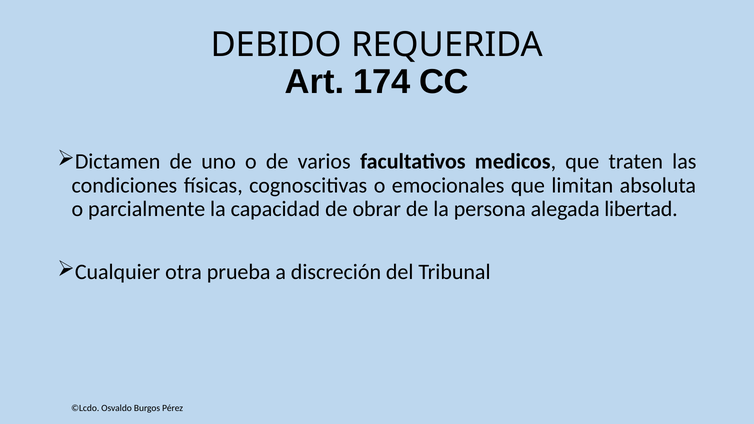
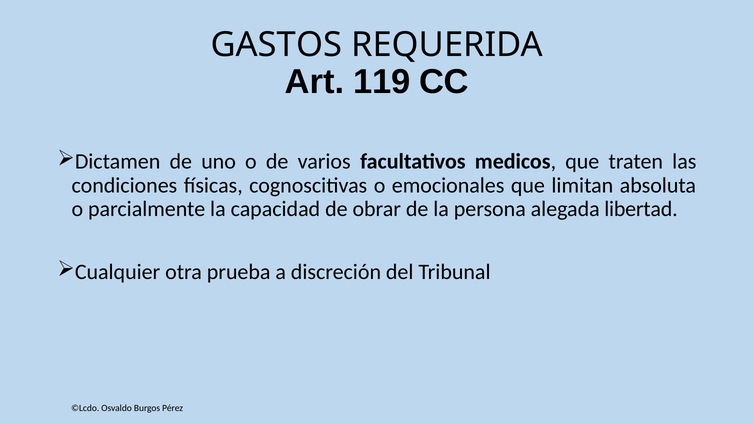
DEBIDO: DEBIDO -> GASTOS
174: 174 -> 119
